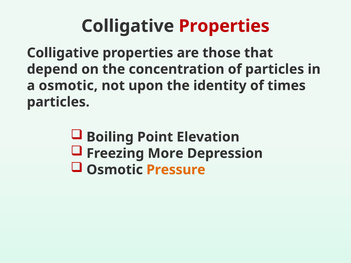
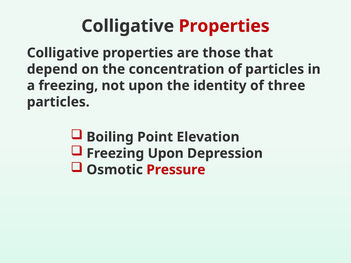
a osmotic: osmotic -> freezing
times: times -> three
Freezing More: More -> Upon
Pressure colour: orange -> red
